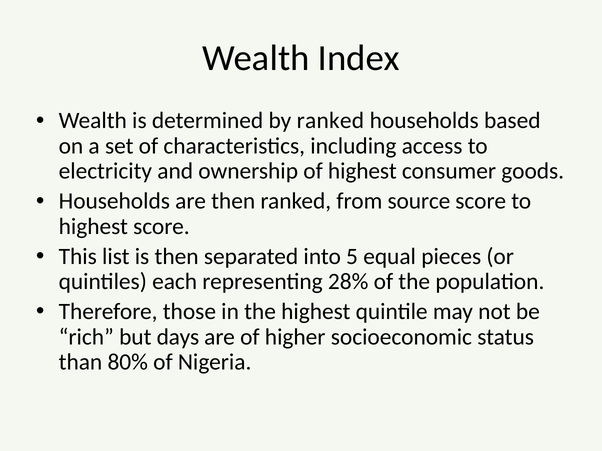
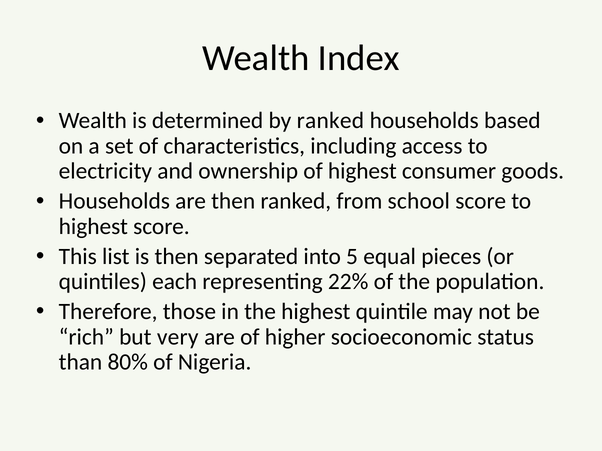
source: source -> school
28%: 28% -> 22%
days: days -> very
